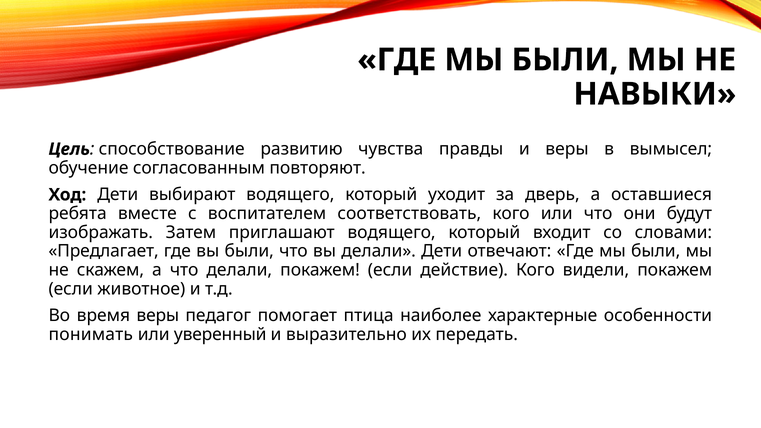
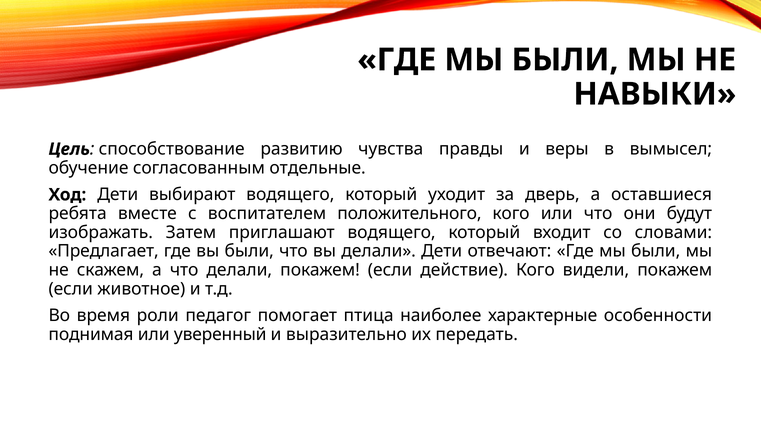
повторяют: повторяют -> отдельные
соответствовать: соответствовать -> положительного
время веры: веры -> роли
понимать: понимать -> поднимая
